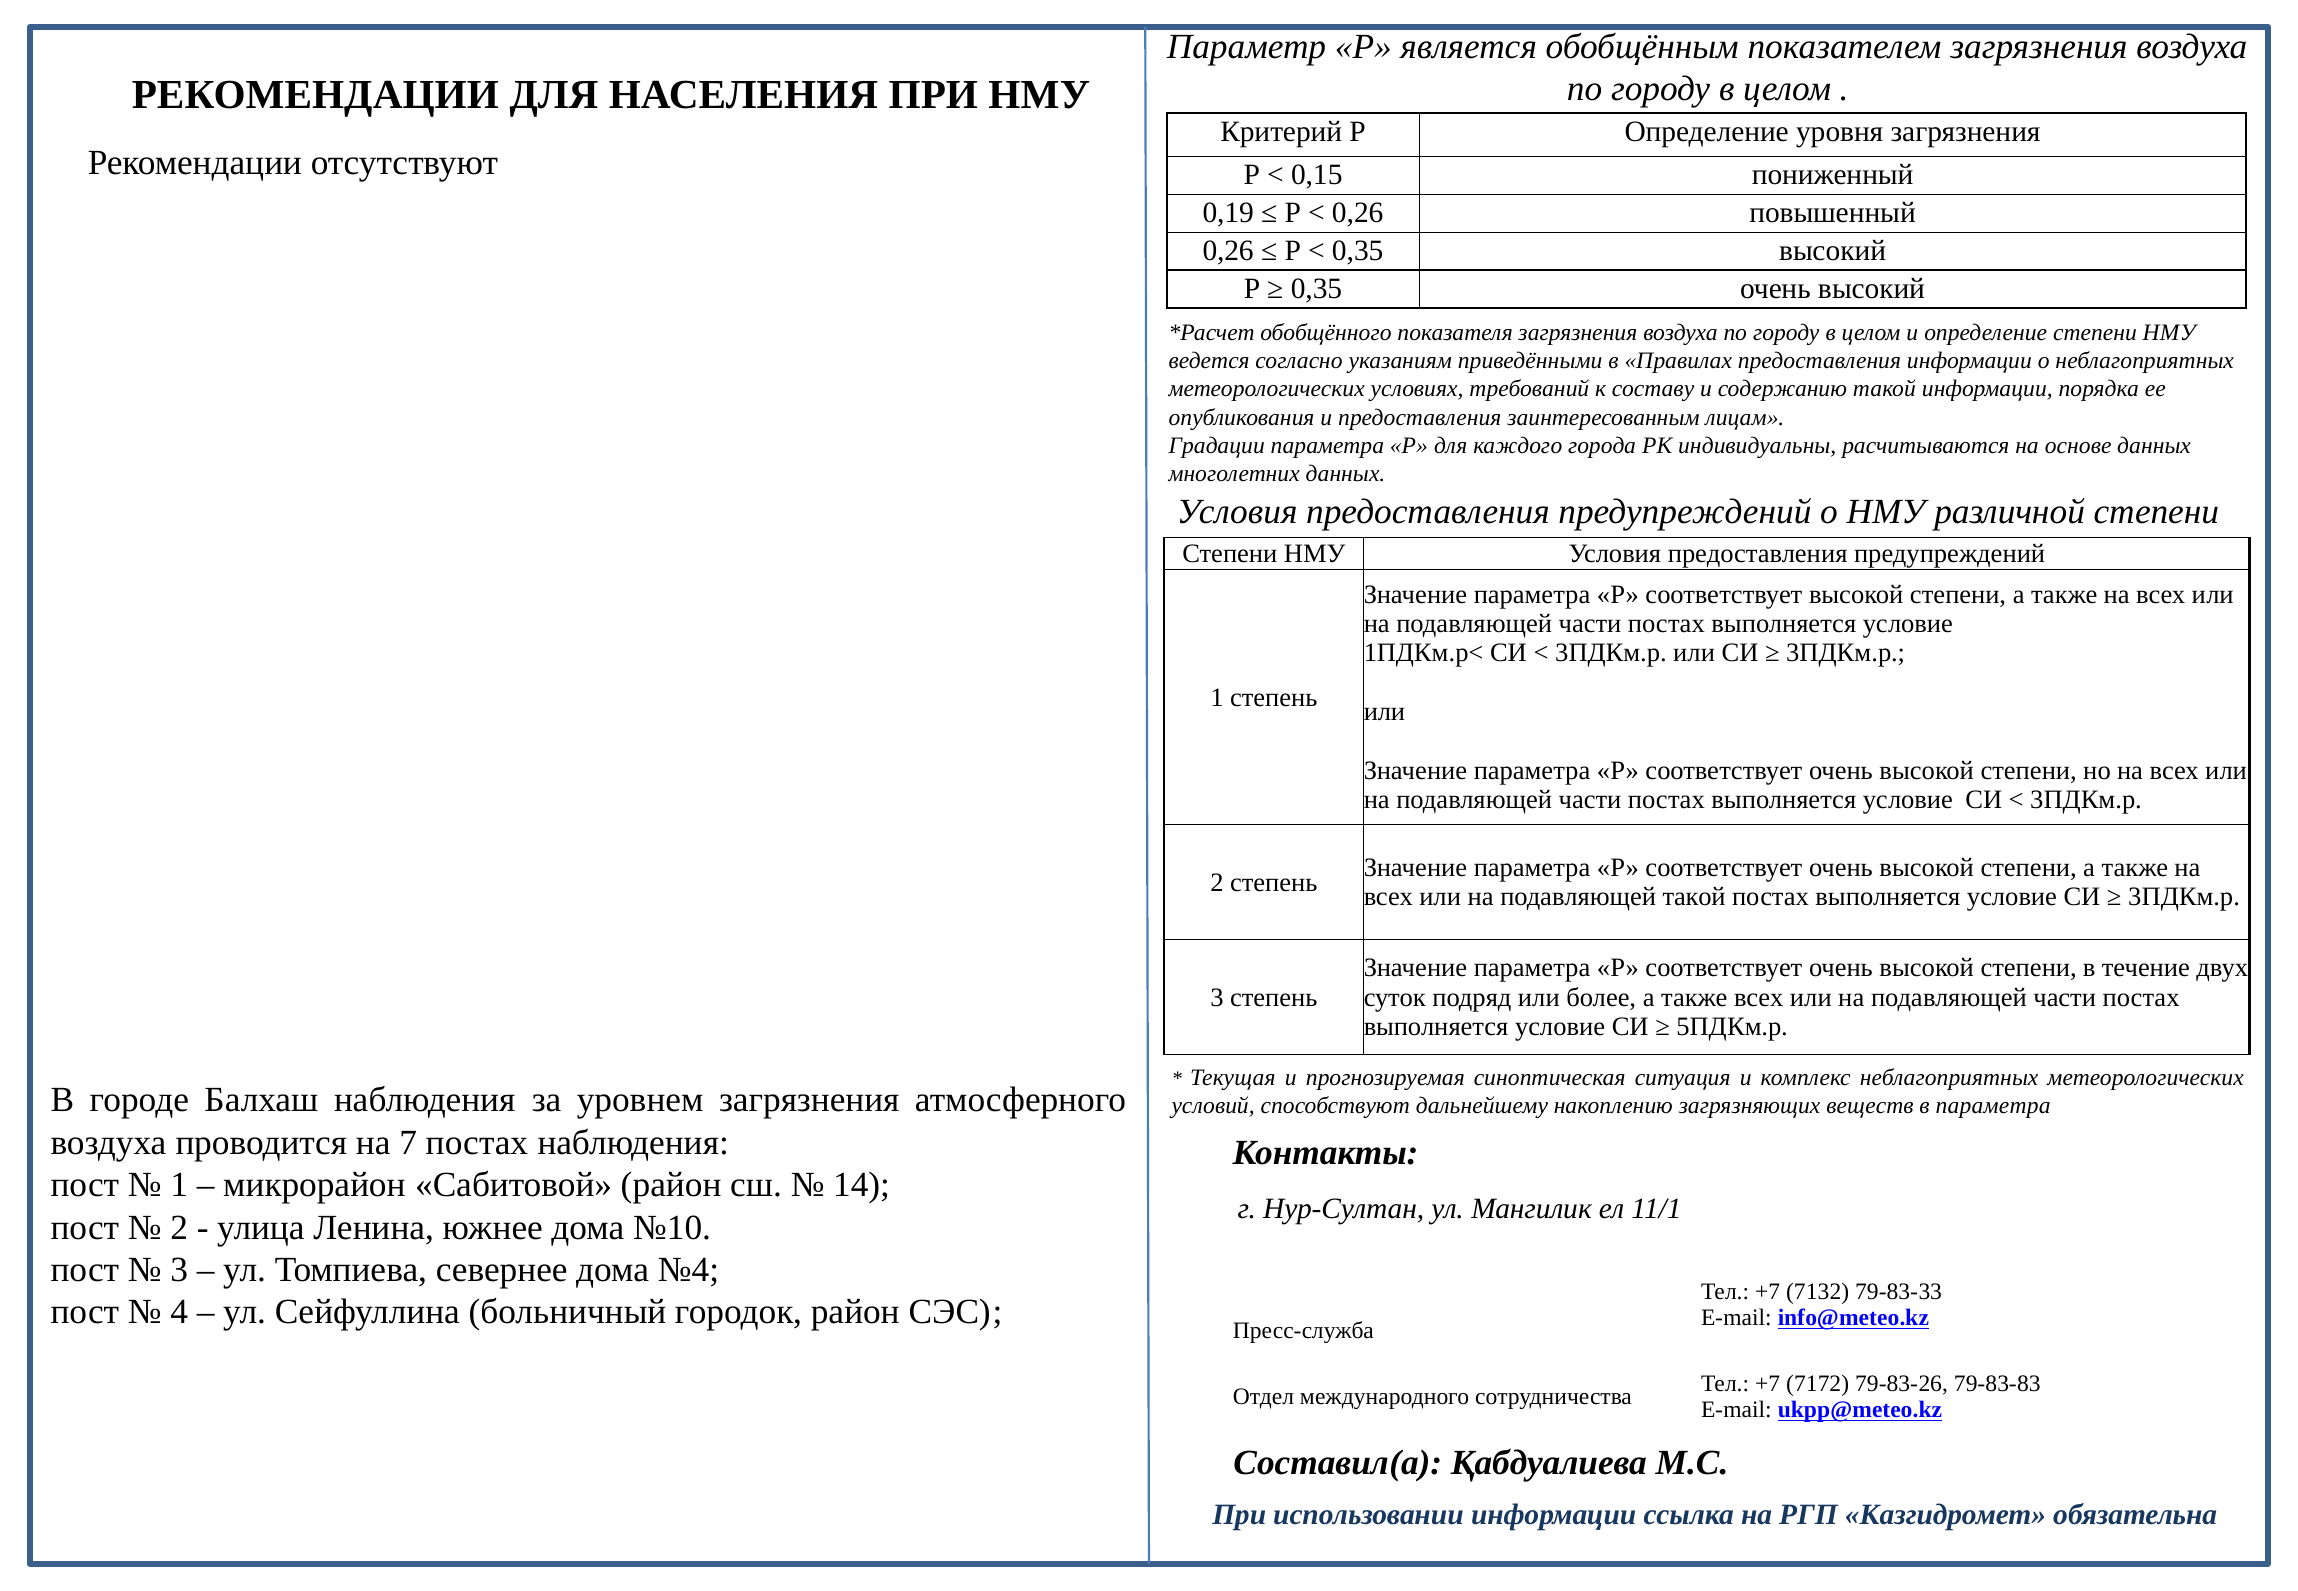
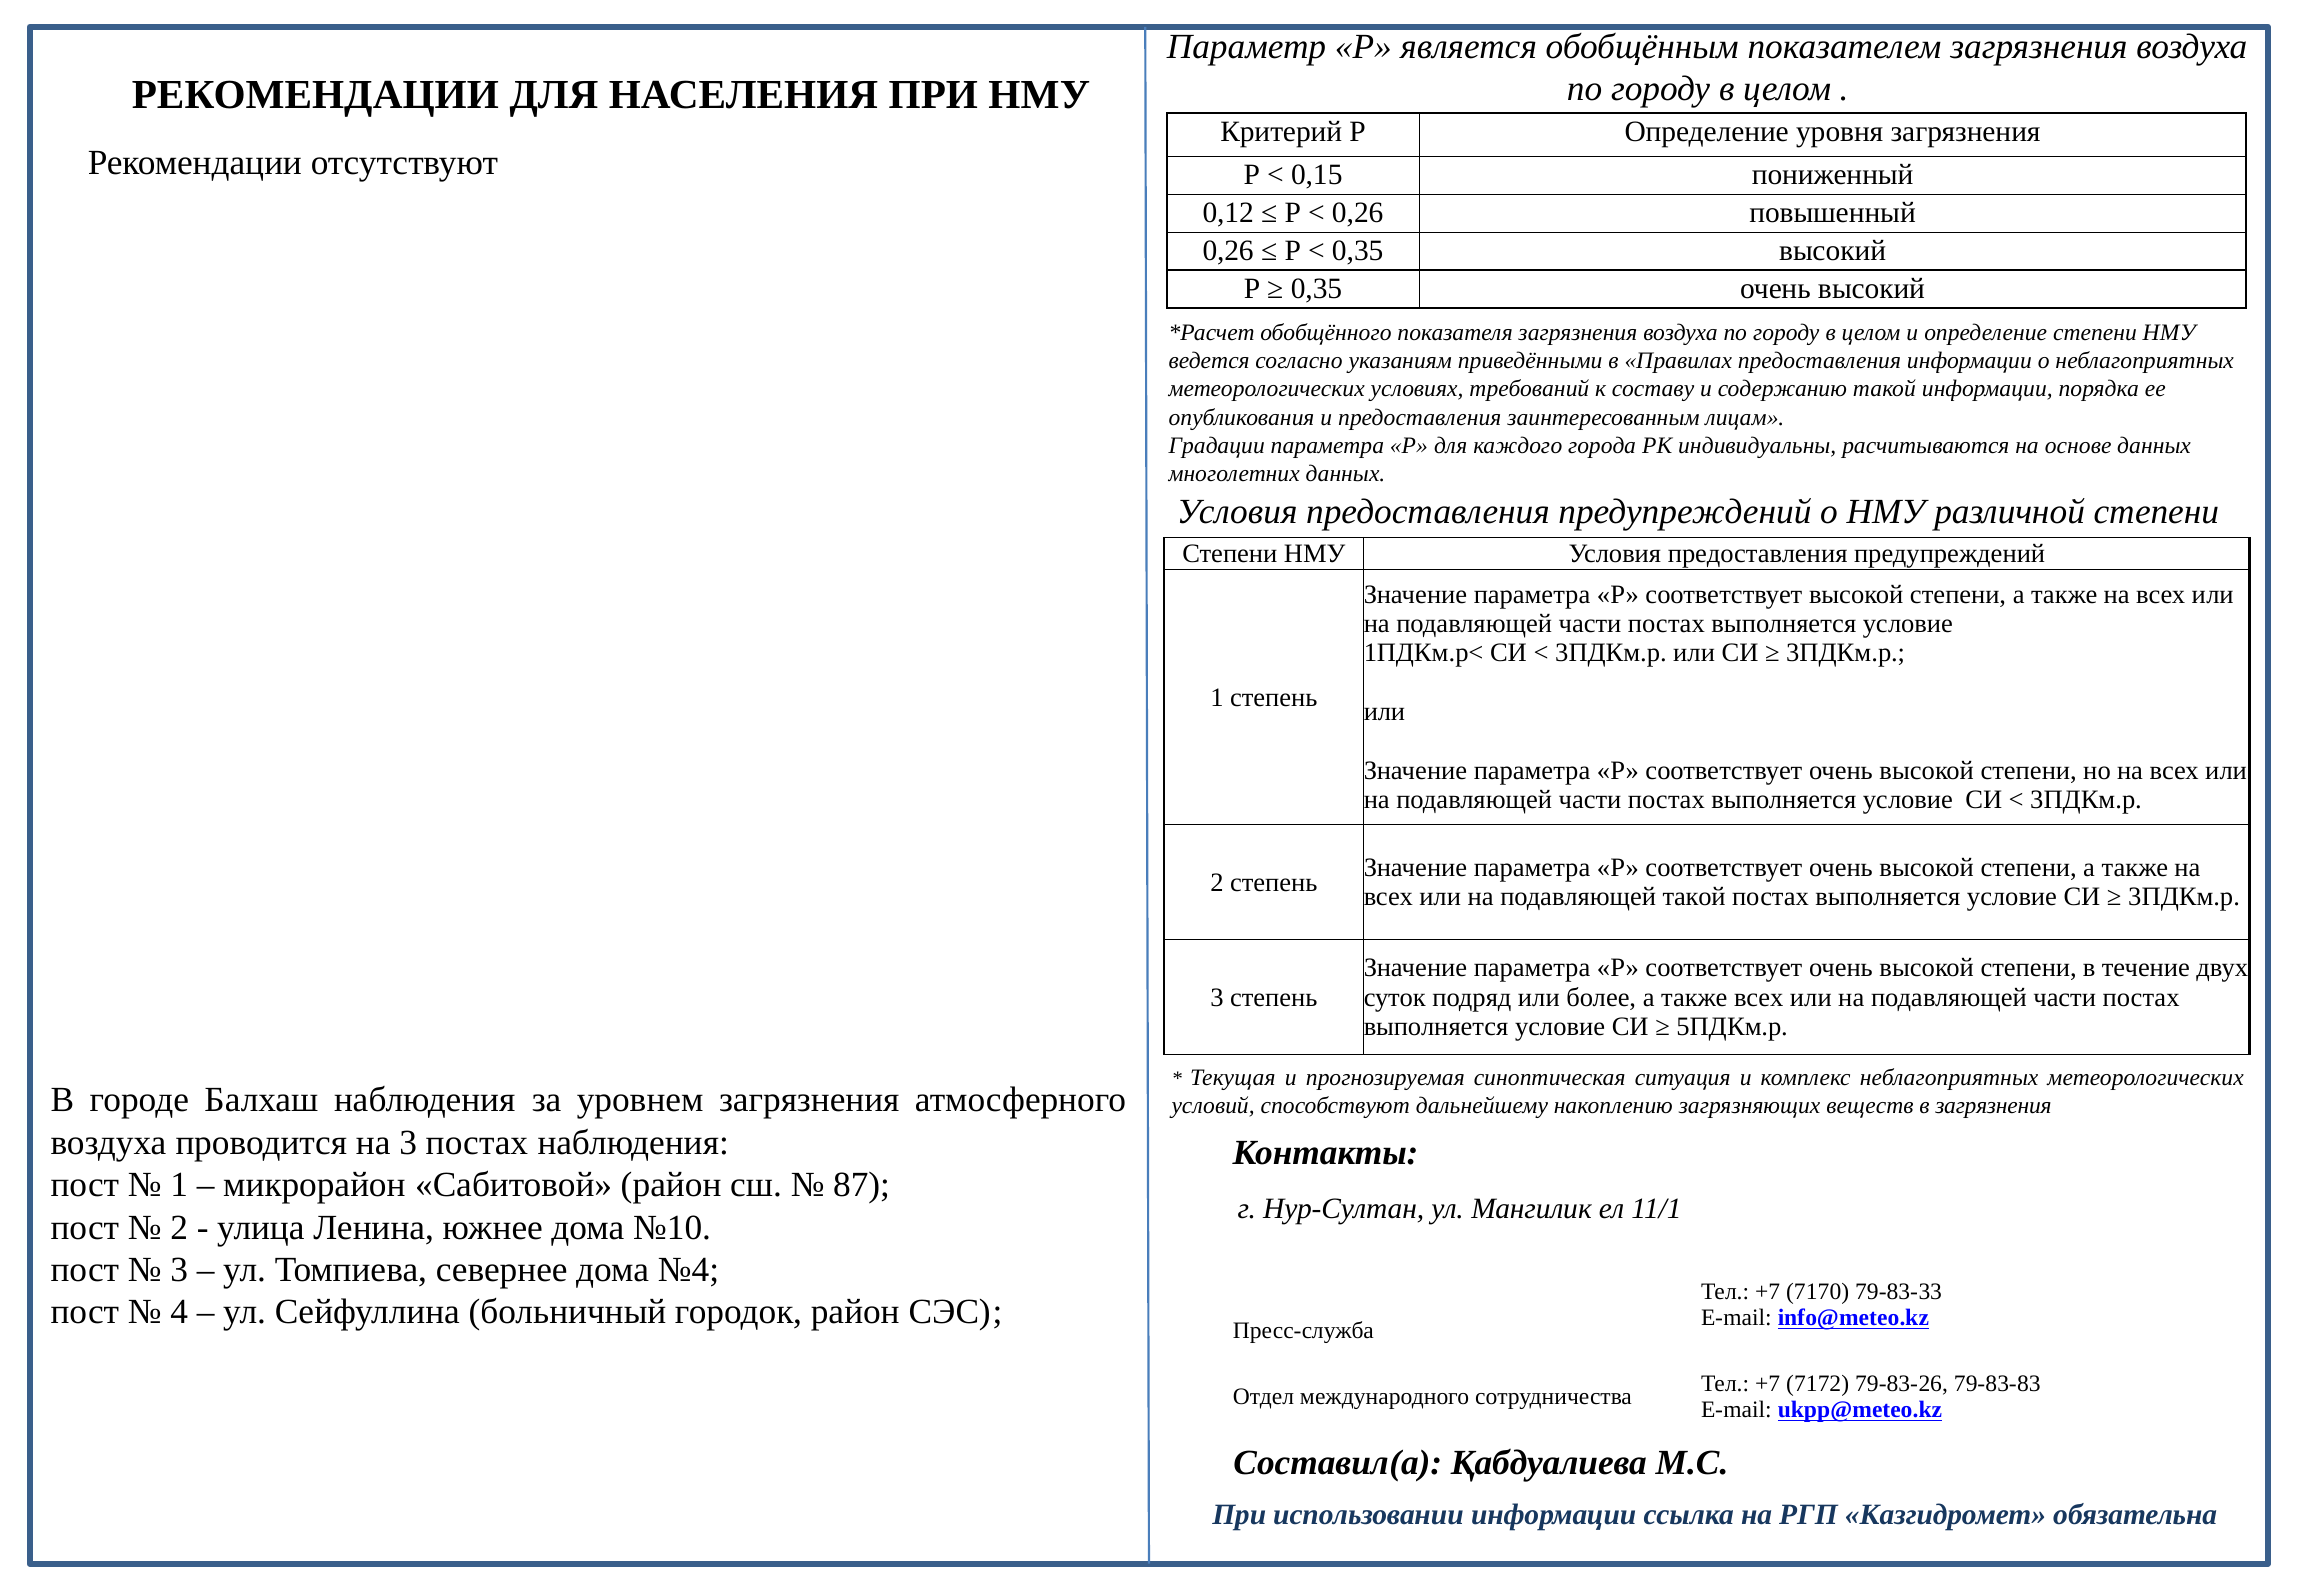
0,19: 0,19 -> 0,12
в параметра: параметра -> загрязнения
на 7: 7 -> 3
14: 14 -> 87
7132: 7132 -> 7170
